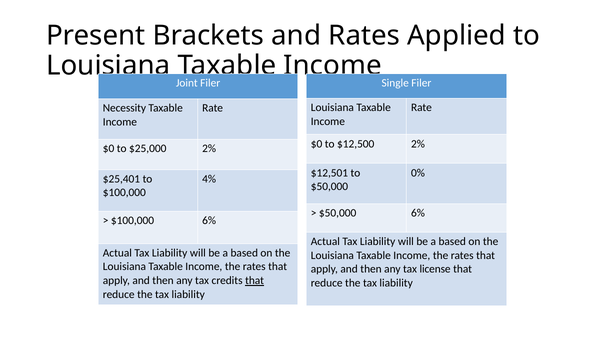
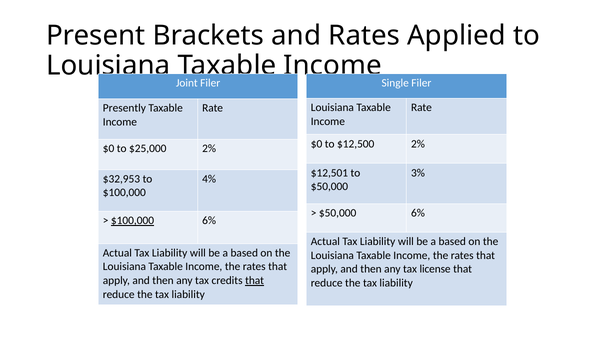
Necessity: Necessity -> Presently
0%: 0% -> 3%
$25,401: $25,401 -> $32,953
$100,000 at (133, 221) underline: none -> present
